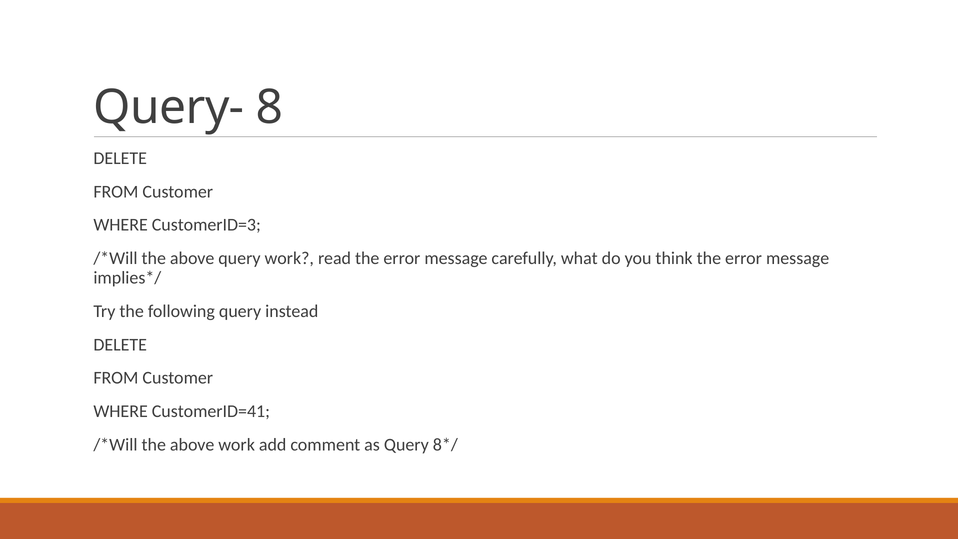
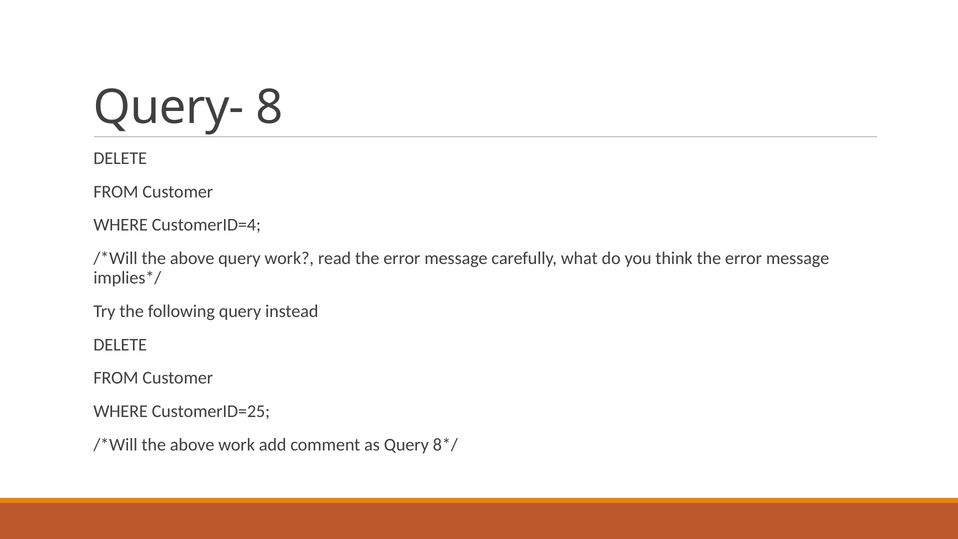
CustomerID=3: CustomerID=3 -> CustomerID=4
CustomerID=41: CustomerID=41 -> CustomerID=25
